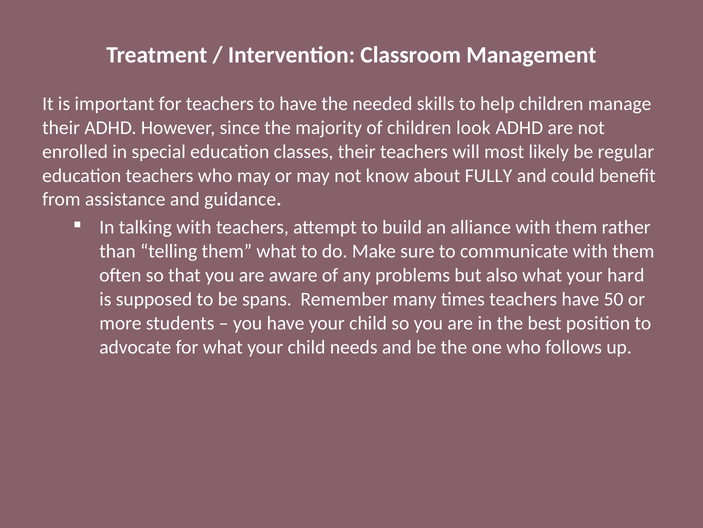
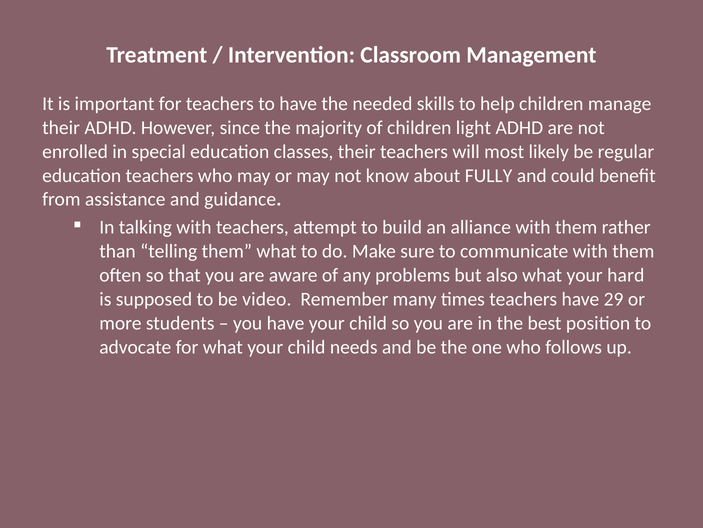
look: look -> light
spans: spans -> video
50: 50 -> 29
